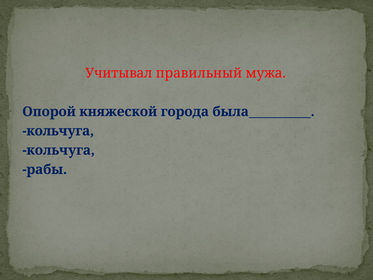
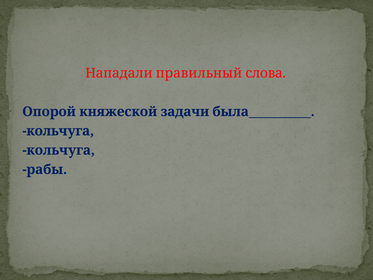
Учитывал: Учитывал -> Нападали
мужа: мужа -> слова
города: города -> задачи
